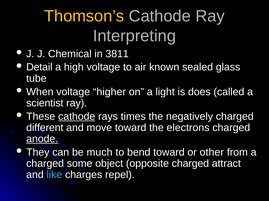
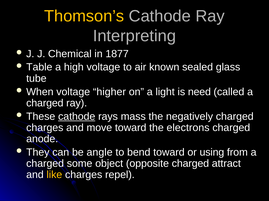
3811: 3811 -> 1877
Detail: Detail -> Table
does: does -> need
scientist at (45, 103): scientist -> charged
times: times -> mass
different at (45, 128): different -> charges
anode underline: present -> none
much: much -> angle
other: other -> using
like colour: light blue -> yellow
